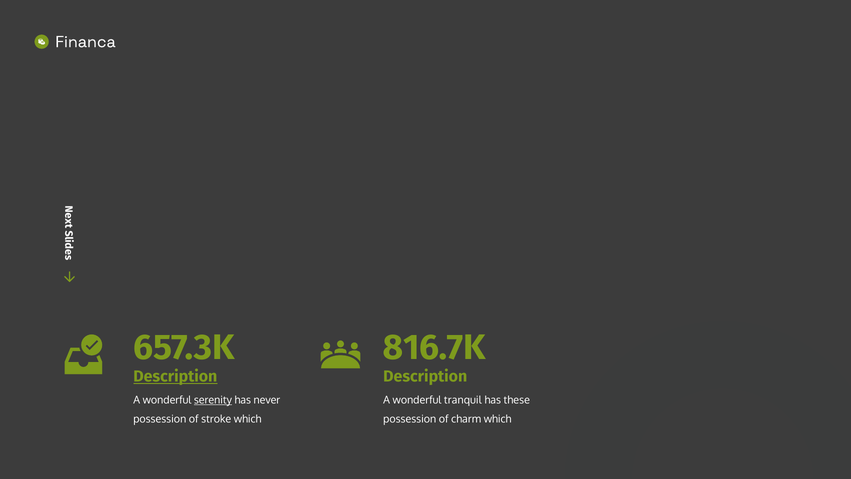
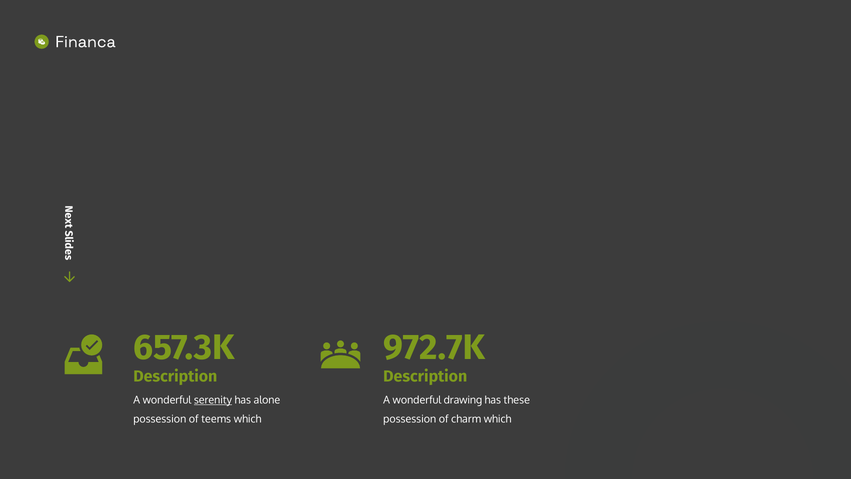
816.7K: 816.7K -> 972.7K
Description at (175, 376) underline: present -> none
never: never -> alone
tranquil: tranquil -> drawing
stroke: stroke -> teems
